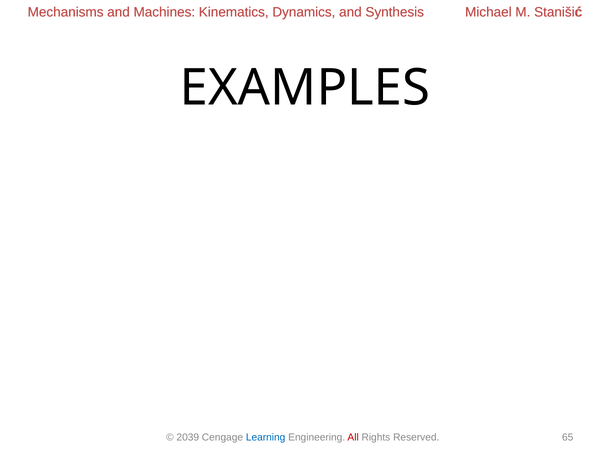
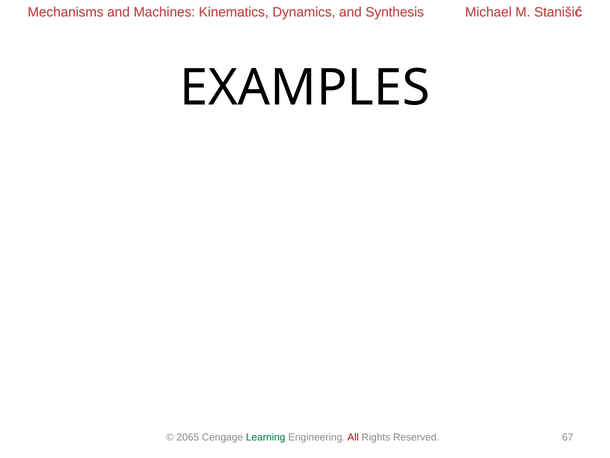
2039: 2039 -> 2065
Learning colour: blue -> green
65: 65 -> 67
